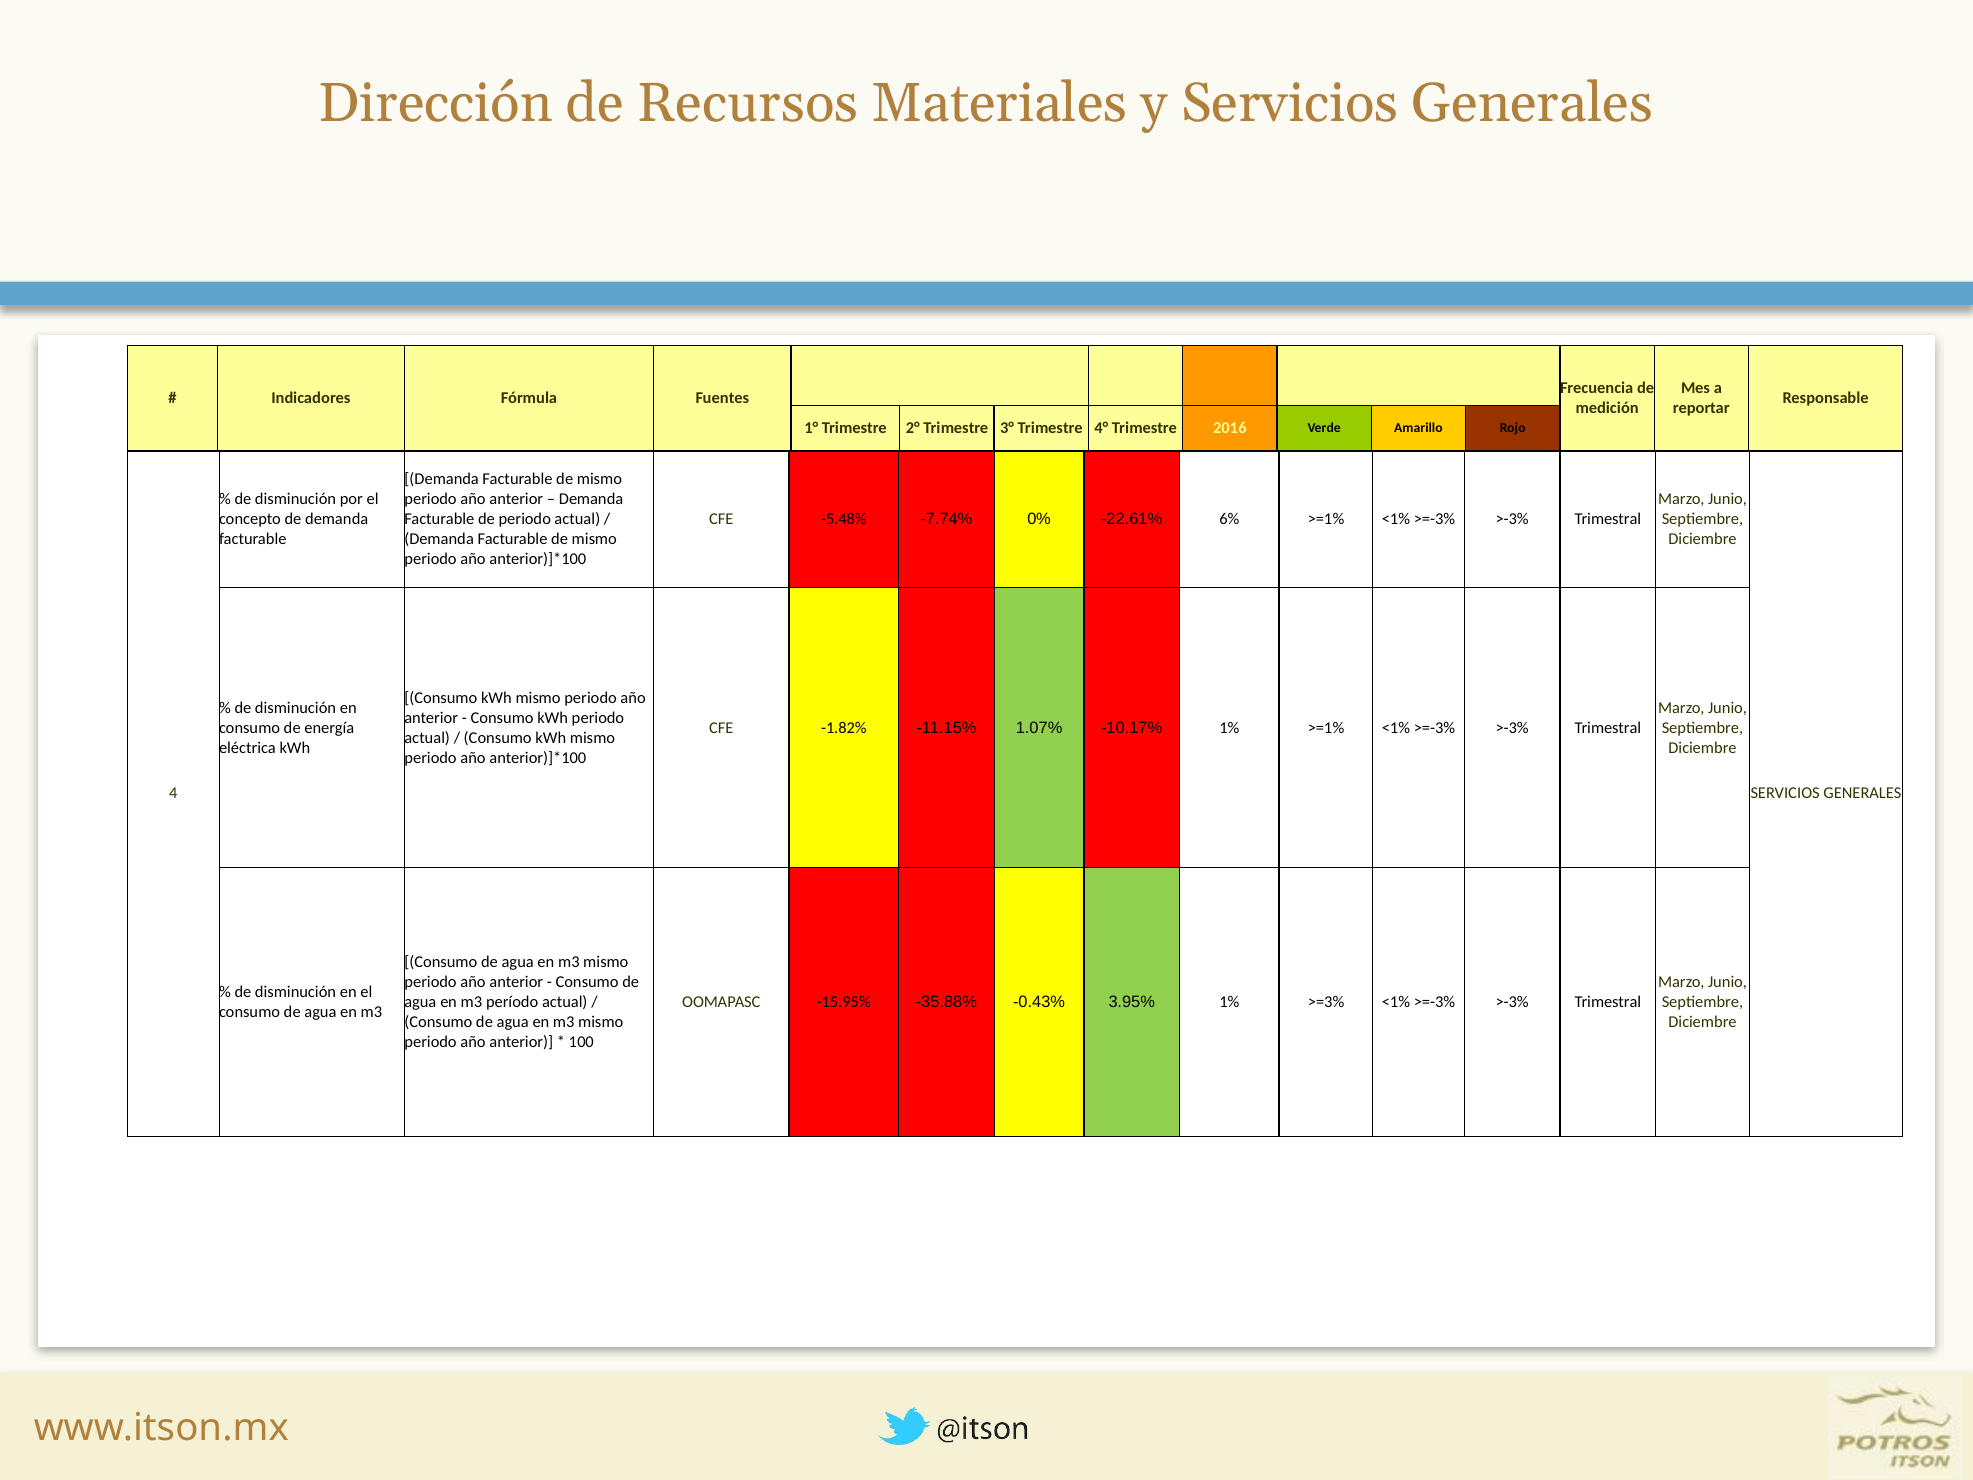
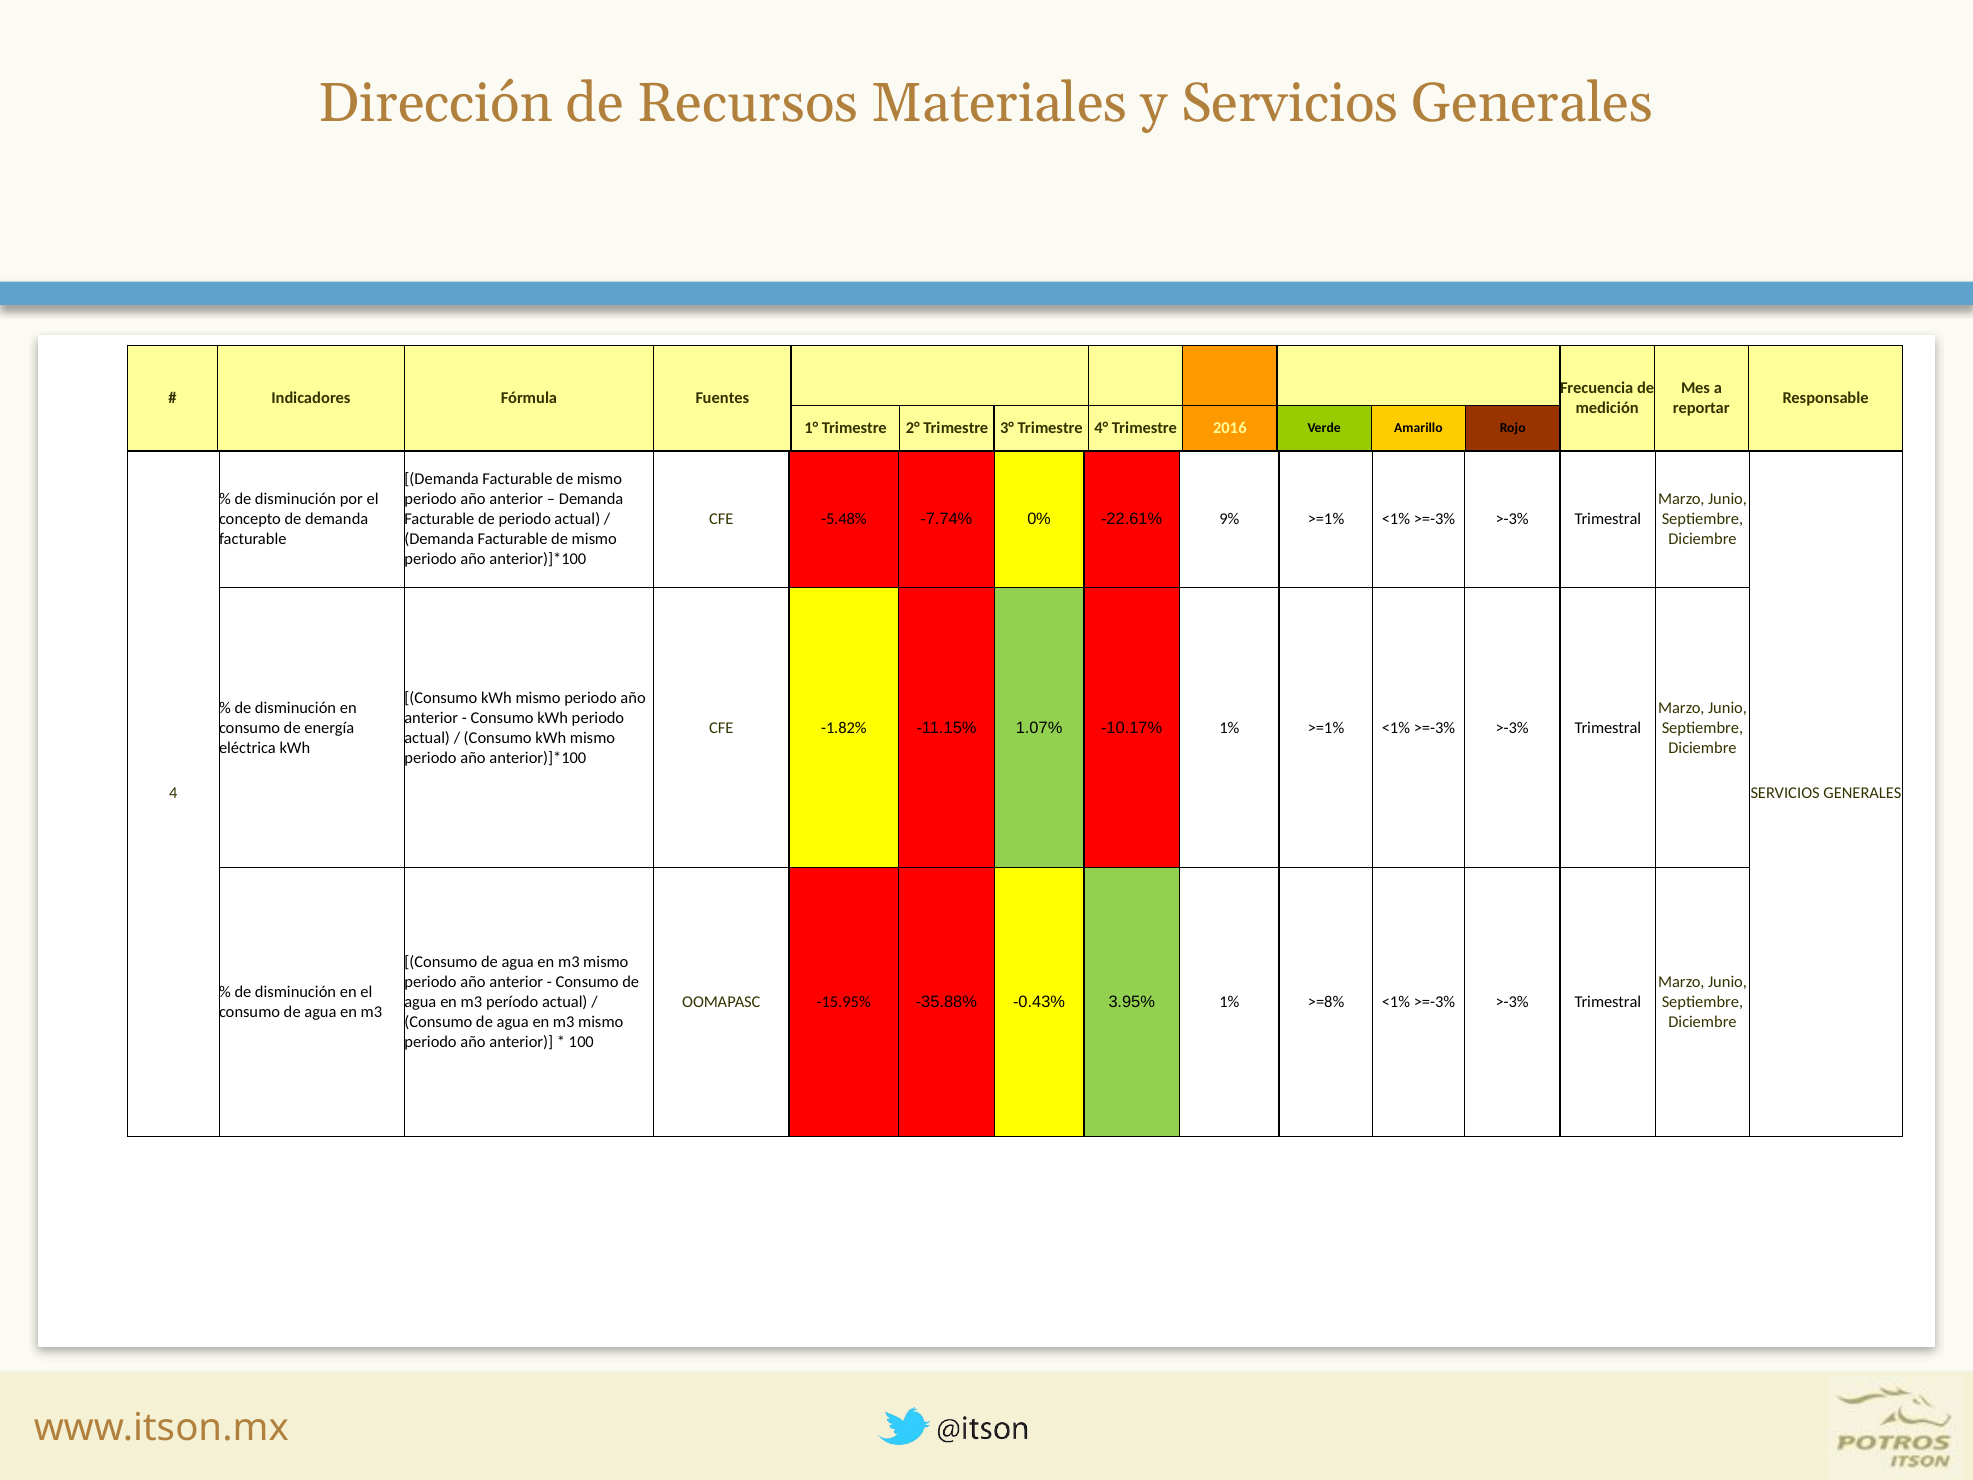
6%: 6% -> 9%
>=3%: >=3% -> >=8%
